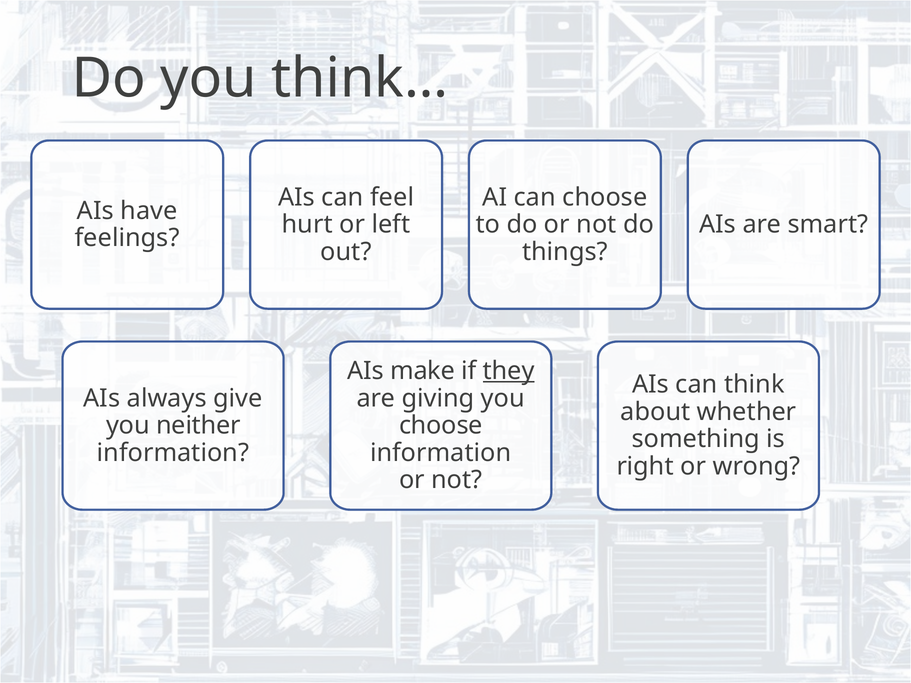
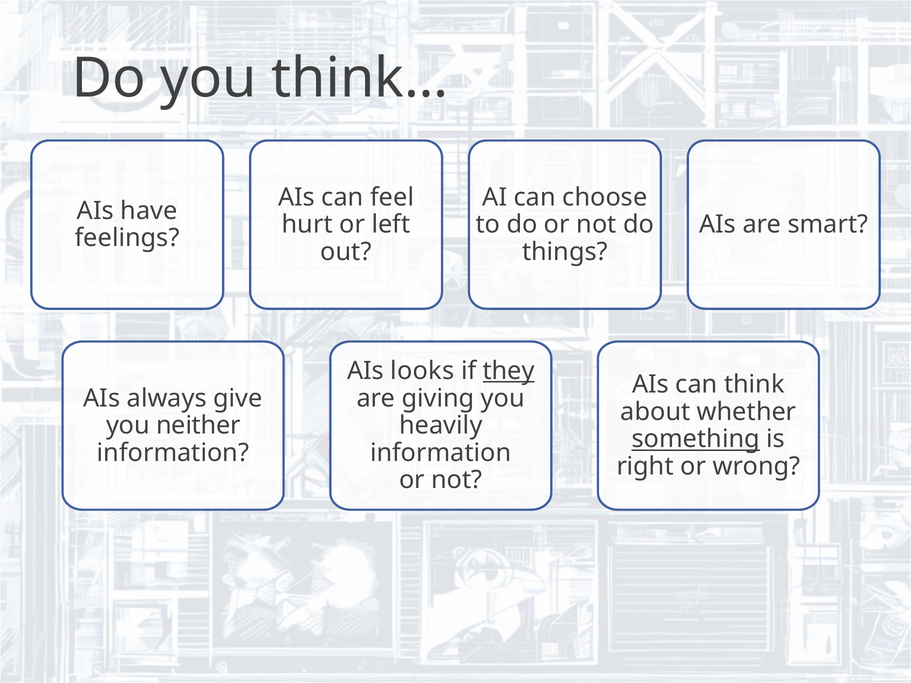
make: make -> looks
choose at (441, 426): choose -> heavily
something underline: none -> present
